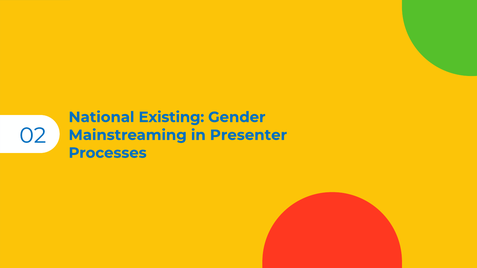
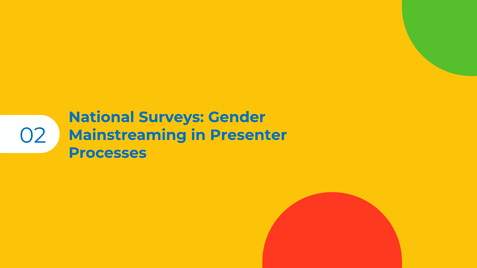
Existing: Existing -> Surveys
